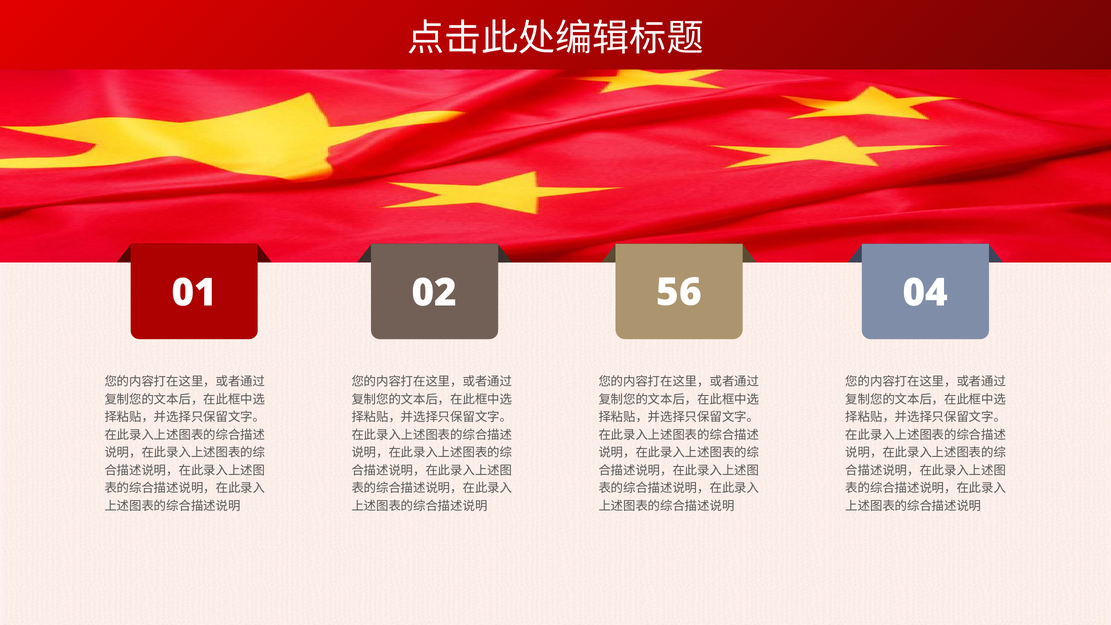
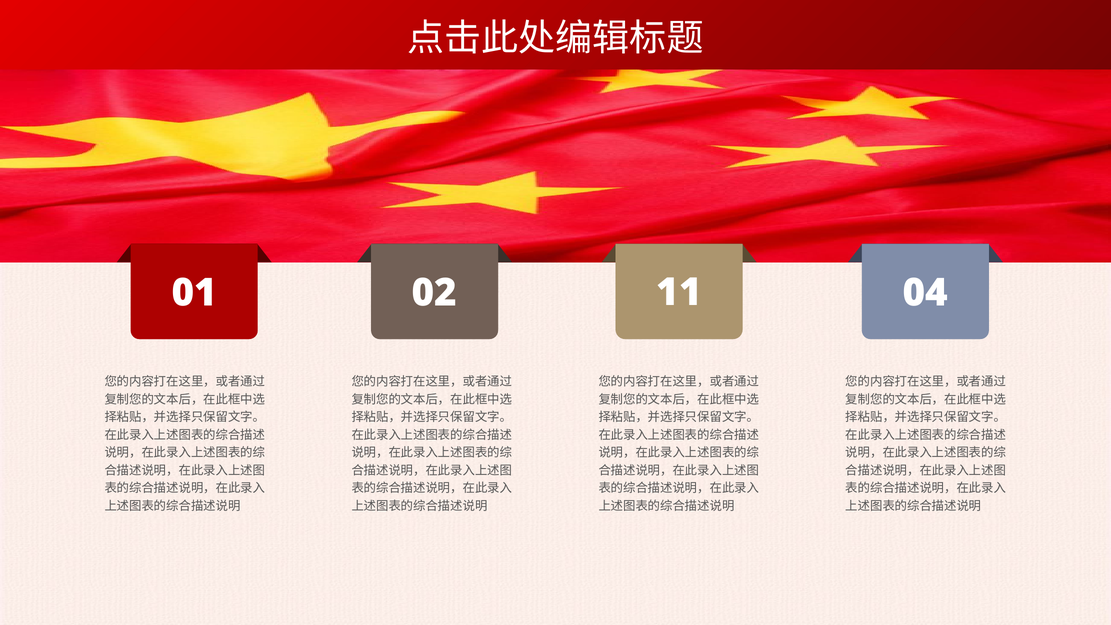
56: 56 -> 11
